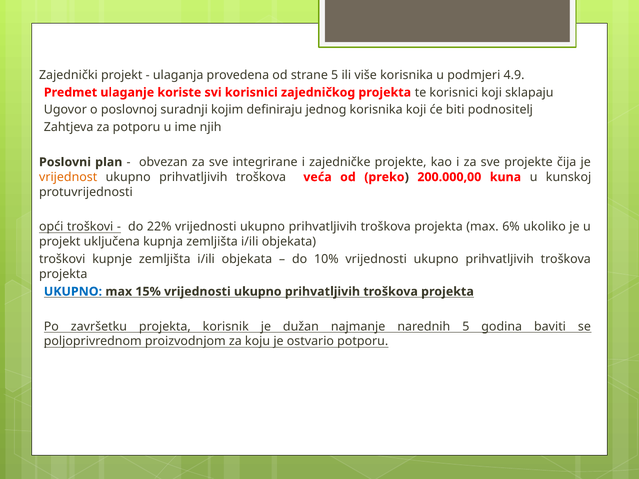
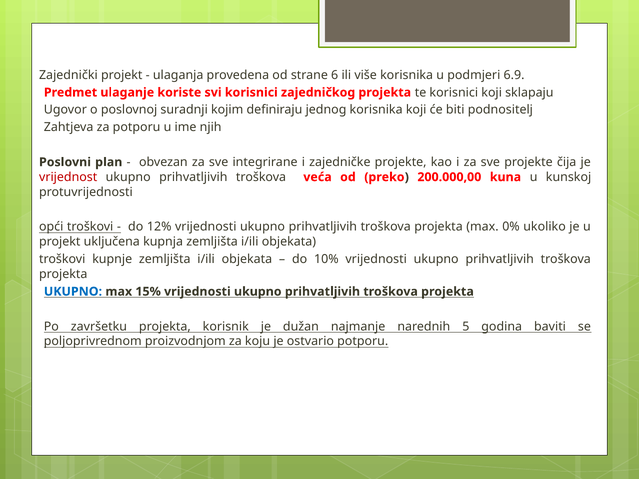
strane 5: 5 -> 6
4.9: 4.9 -> 6.9
vrijednost colour: orange -> red
22%: 22% -> 12%
6%: 6% -> 0%
